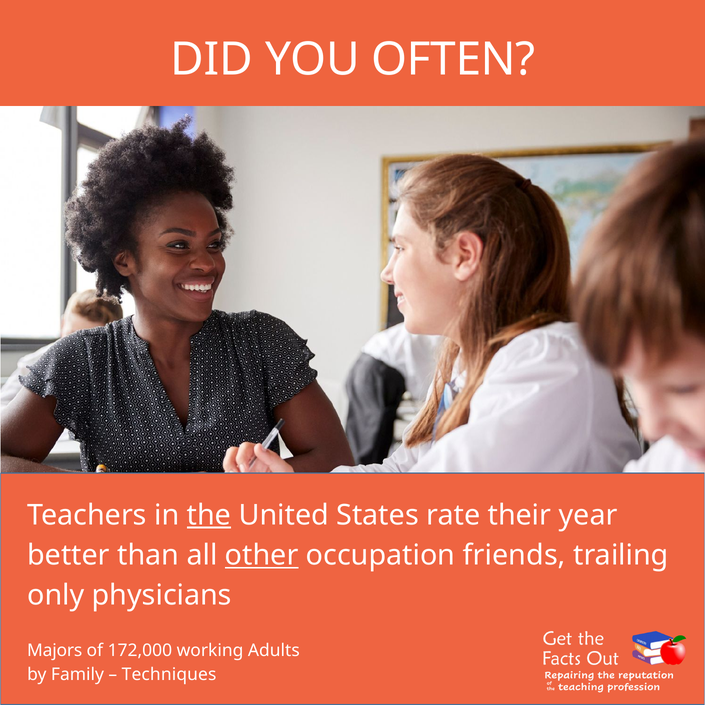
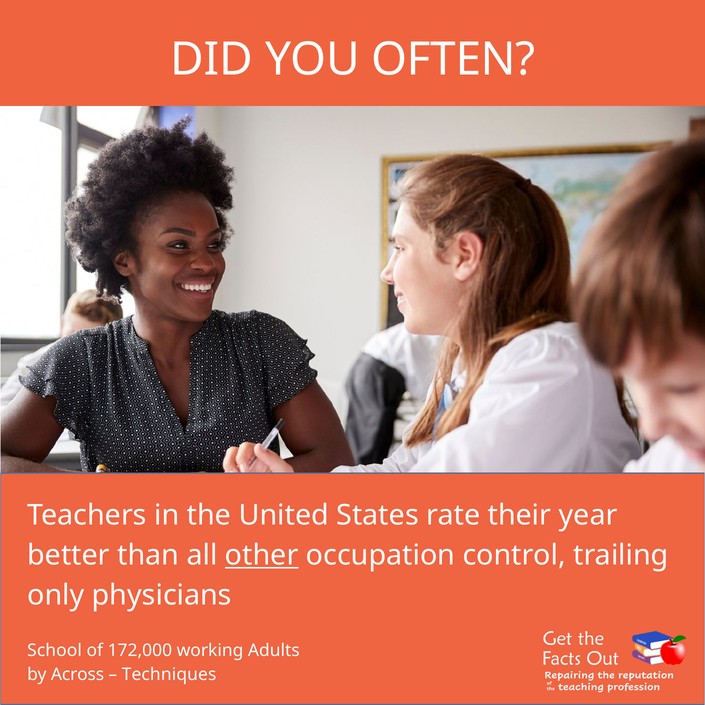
the underline: present -> none
friends: friends -> control
Majors: Majors -> School
Family: Family -> Across
